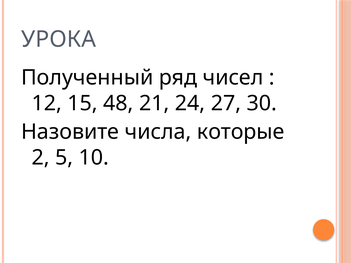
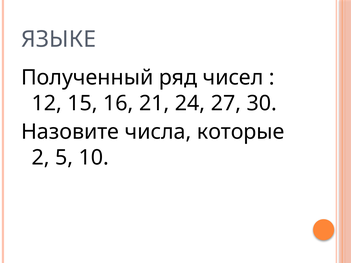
УРОКА: УРОКА -> ЯЗЫКЕ
48: 48 -> 16
